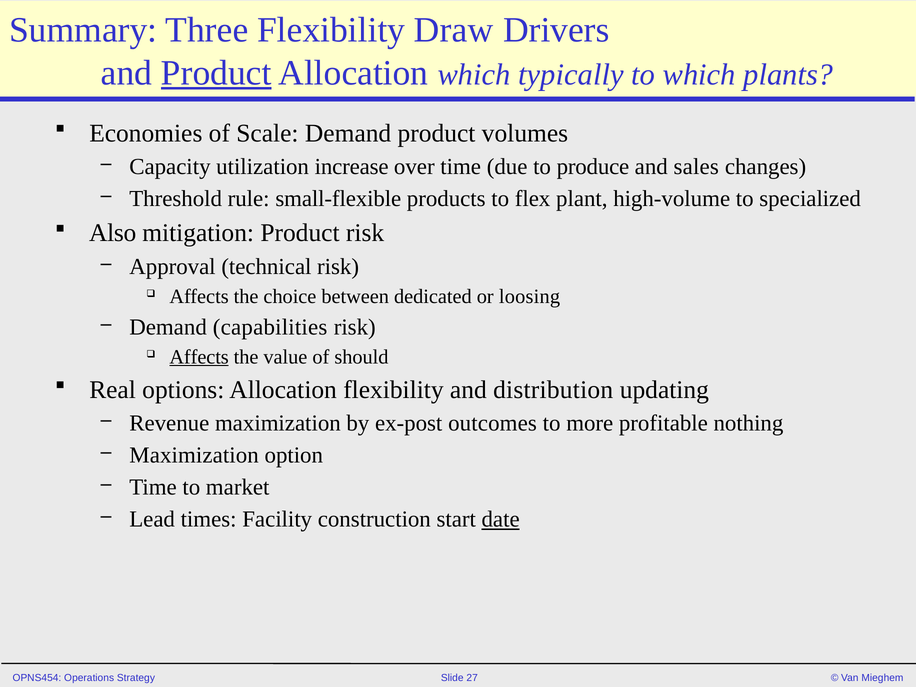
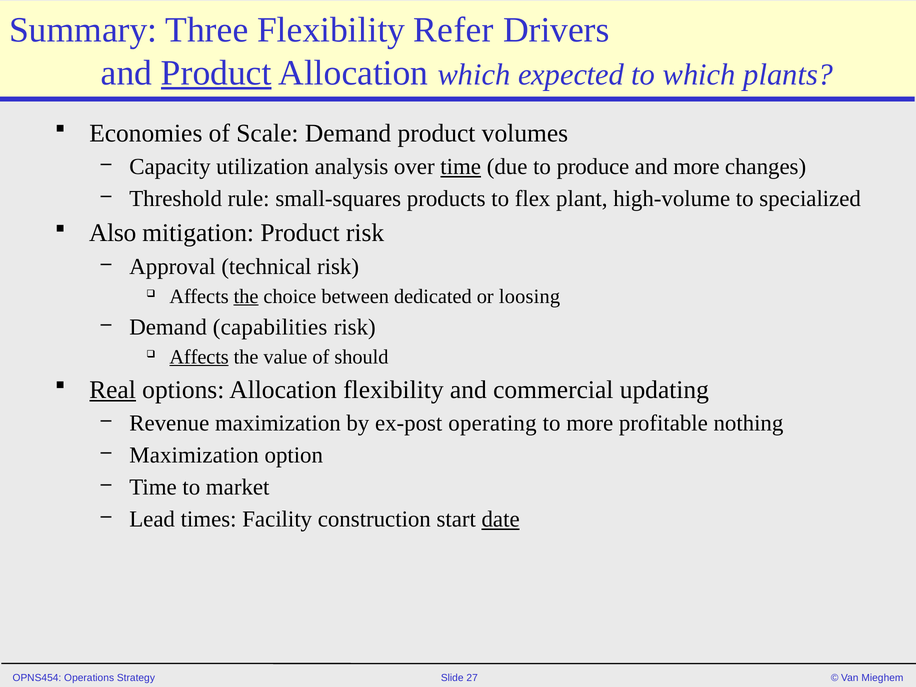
Draw: Draw -> Refer
typically: typically -> expected
increase: increase -> analysis
time at (461, 167) underline: none -> present
and sales: sales -> more
small-flexible: small-flexible -> small-squares
the at (246, 296) underline: none -> present
Real underline: none -> present
distribution: distribution -> commercial
outcomes: outcomes -> operating
